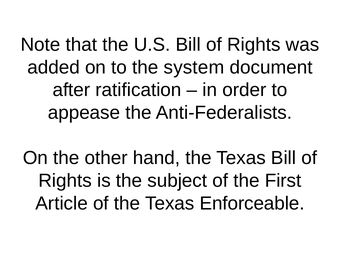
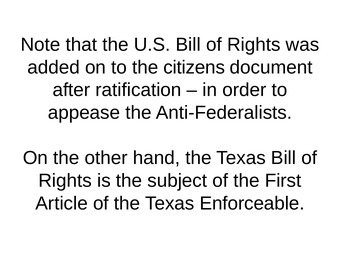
system: system -> citizens
